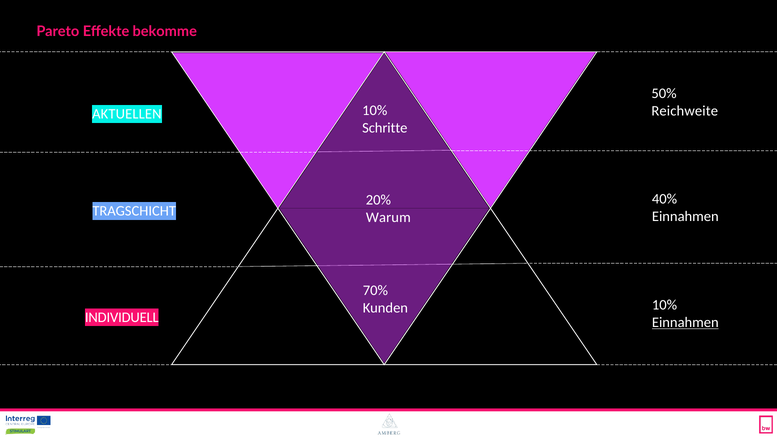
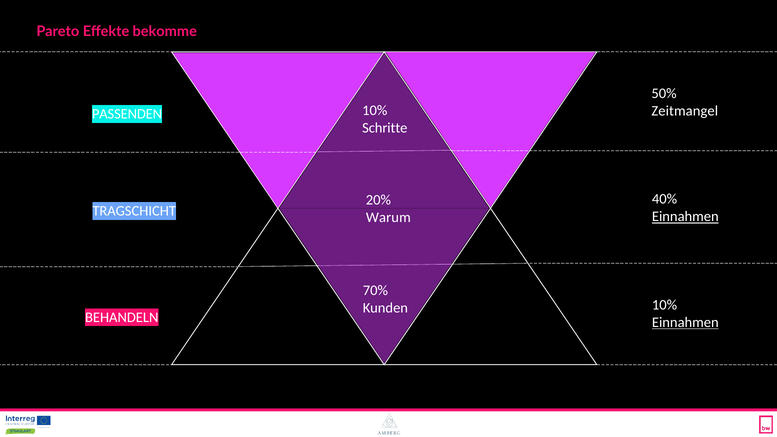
Reichweite: Reichweite -> Zeitmangel
AKTUELLEN: AKTUELLEN -> PASSENDEN
Einnahmen at (685, 217) underline: none -> present
INDIVIDUELL: INDIVIDUELL -> BEHANDELN
